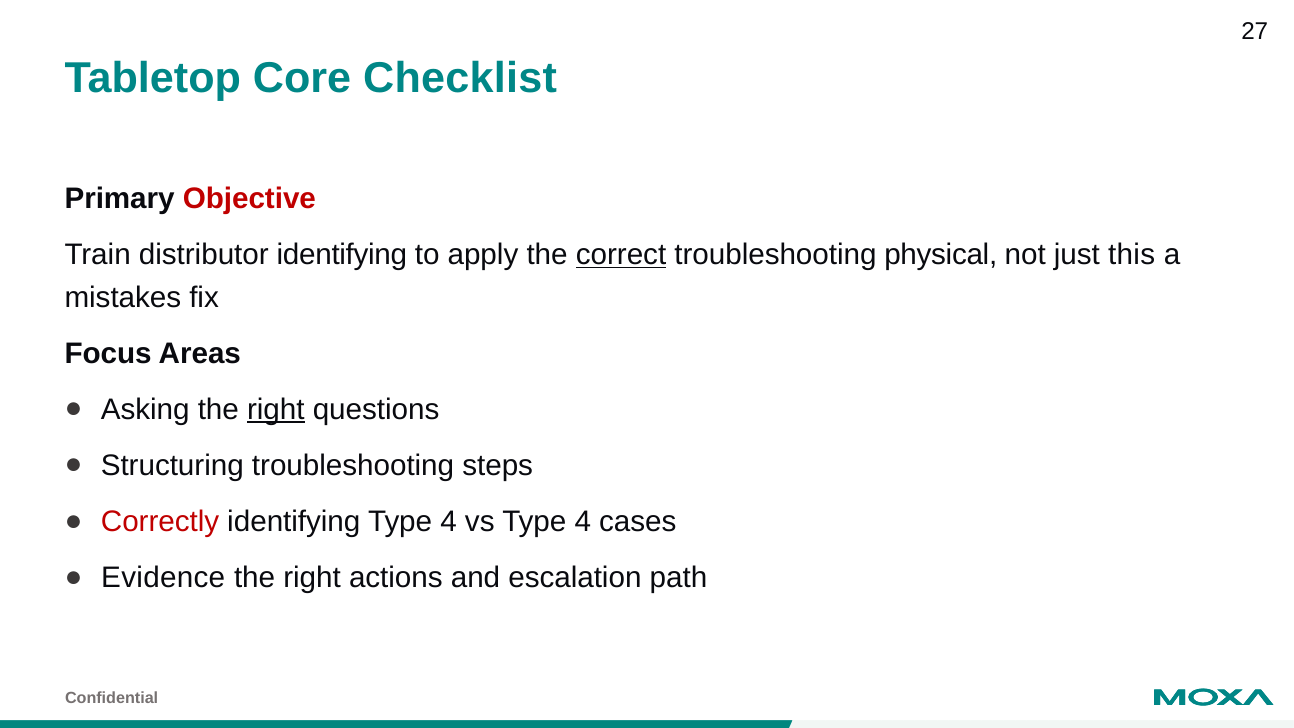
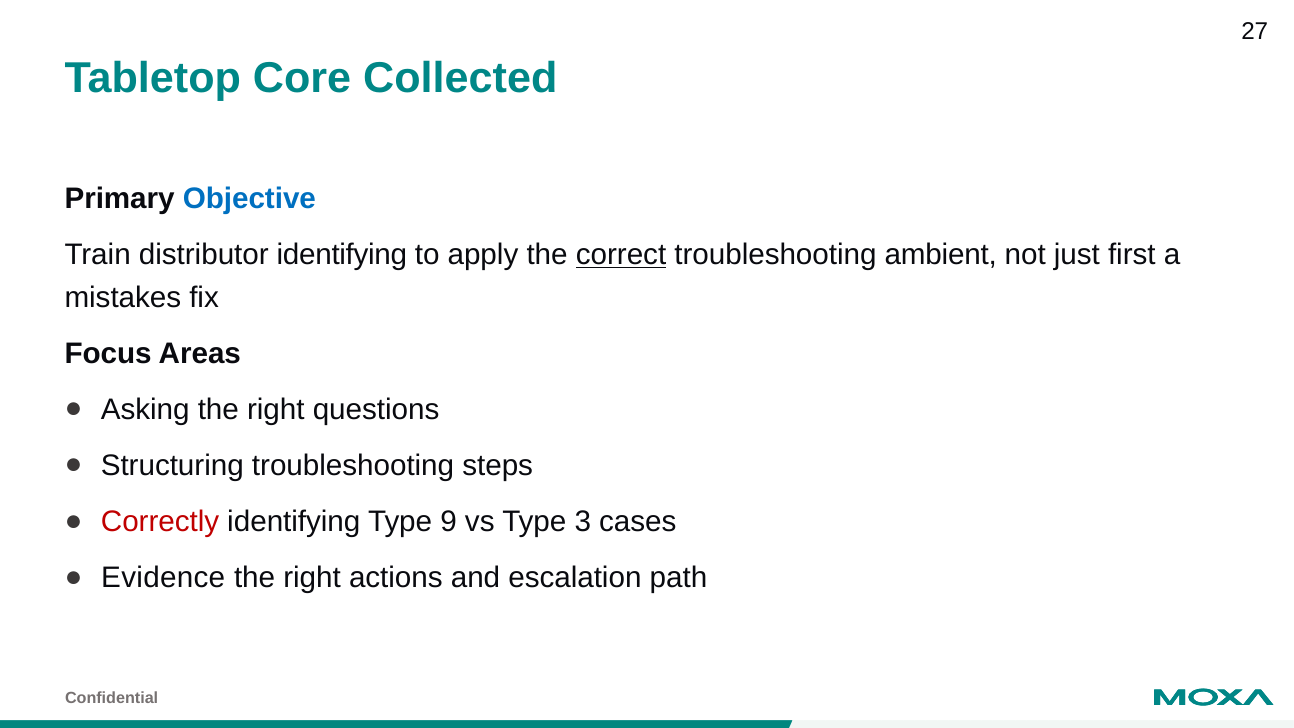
Checklist: Checklist -> Collected
Objective colour: red -> blue
physical: physical -> ambient
this: this -> first
right at (276, 410) underline: present -> none
identifying Type 4: 4 -> 9
vs Type 4: 4 -> 3
